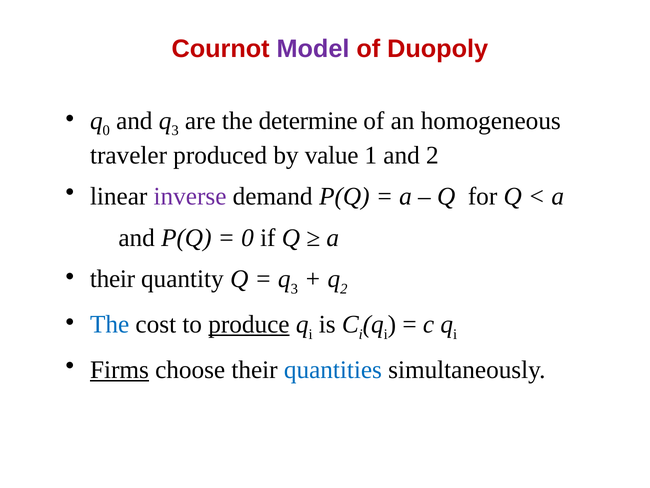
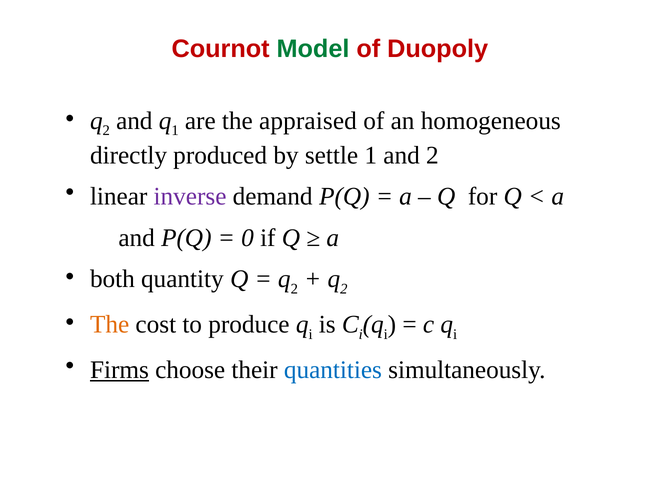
Model colour: purple -> green
0 at (106, 130): 0 -> 2
and q 3: 3 -> 1
determine: determine -> appraised
traveler: traveler -> directly
value: value -> settle
their at (113, 279): their -> both
3 at (294, 289): 3 -> 2
The at (110, 324) colour: blue -> orange
produce underline: present -> none
